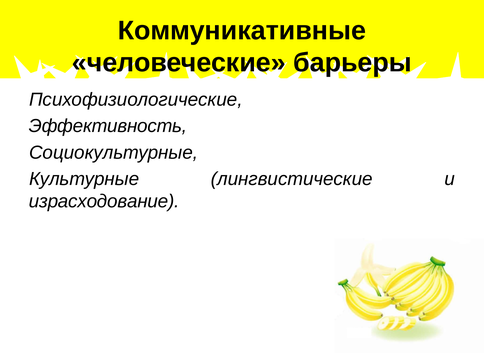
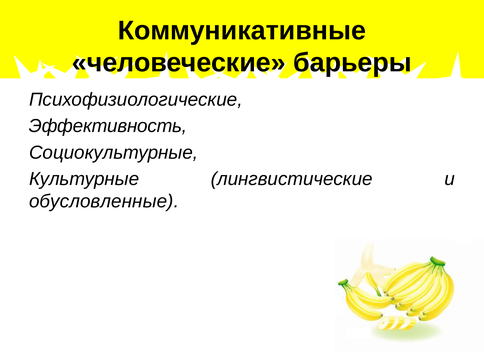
израсходование: израсходование -> обусловленные
